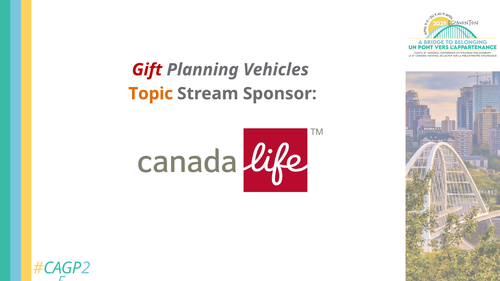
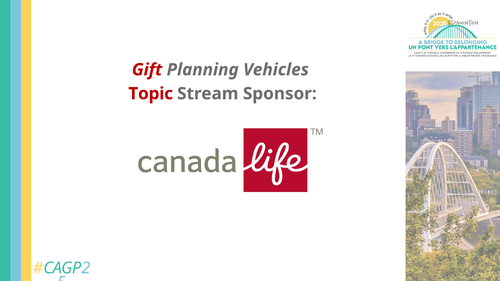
Topic colour: orange -> red
